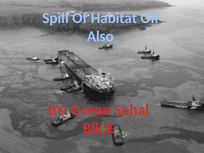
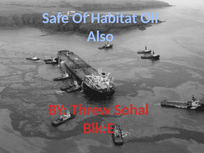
Spill: Spill -> Safe
Ocean: Ocean -> Threw
